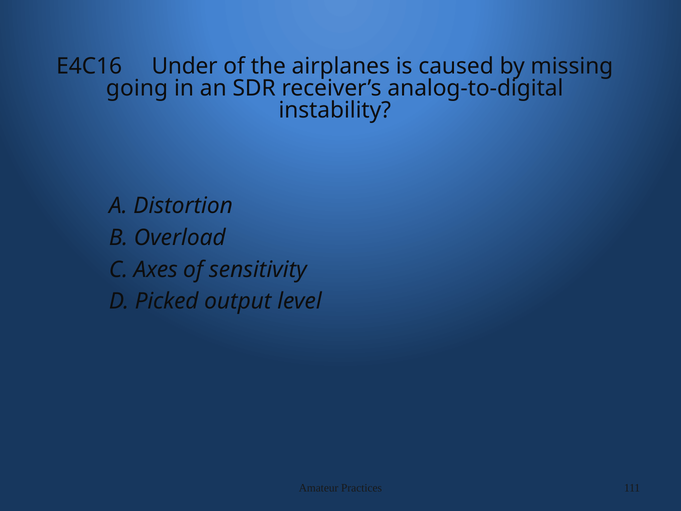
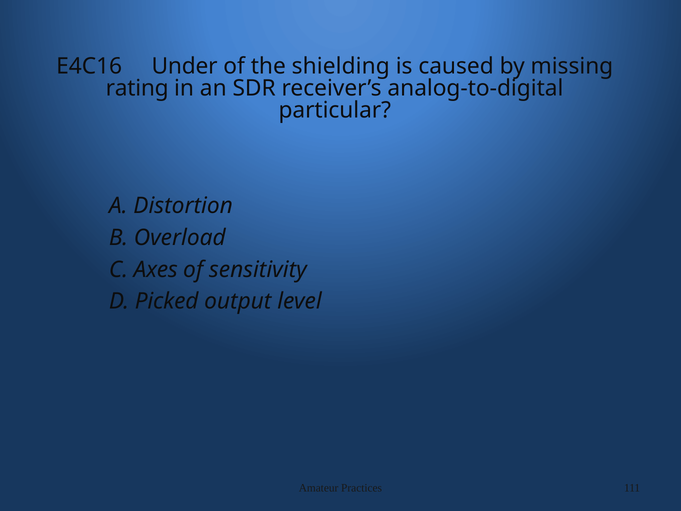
airplanes: airplanes -> shielding
going: going -> rating
instability: instability -> particular
